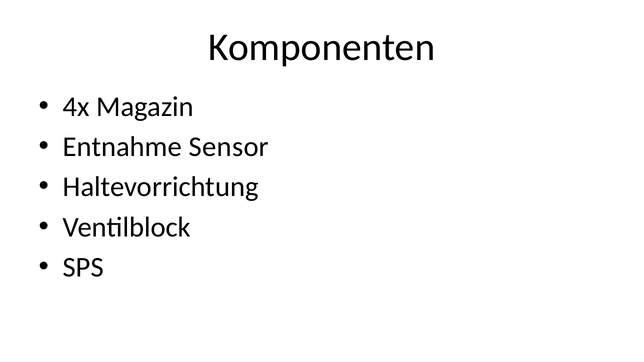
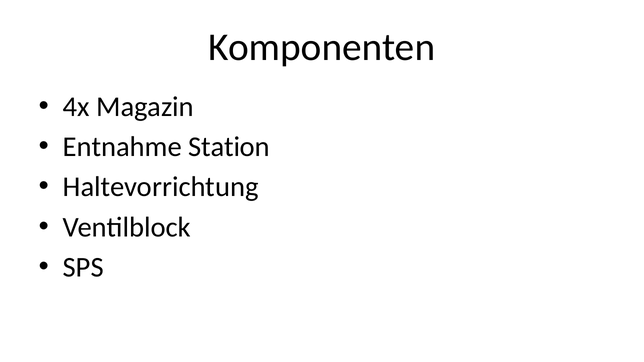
Sensor: Sensor -> Station
